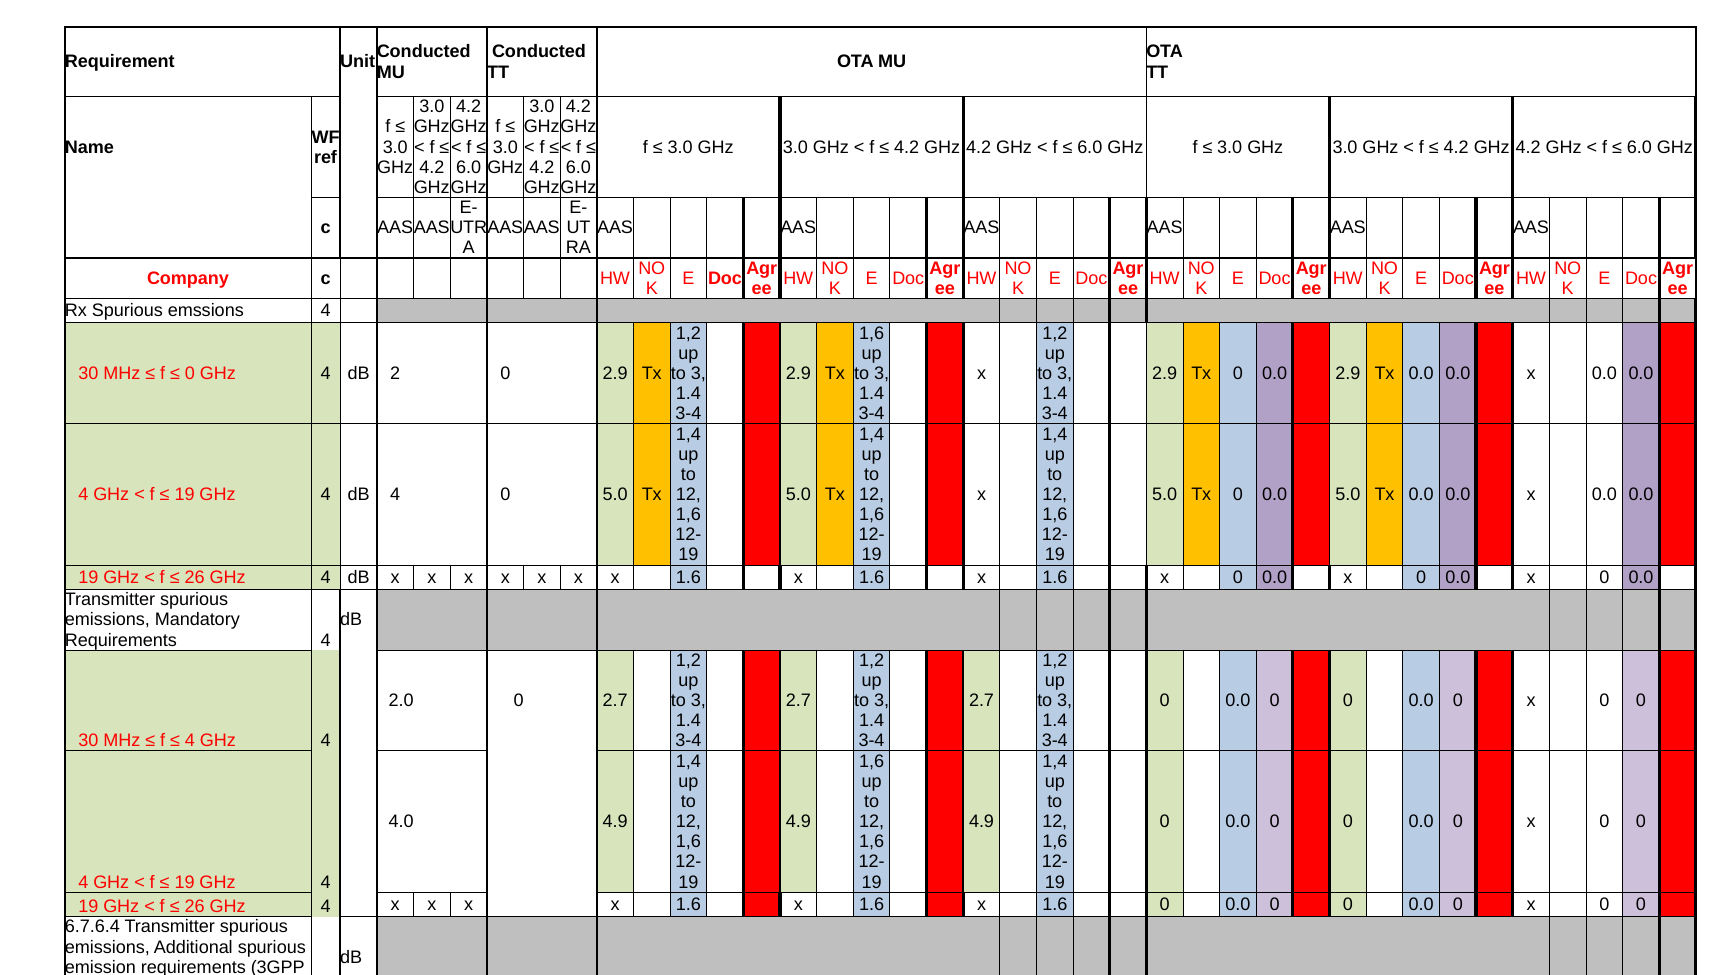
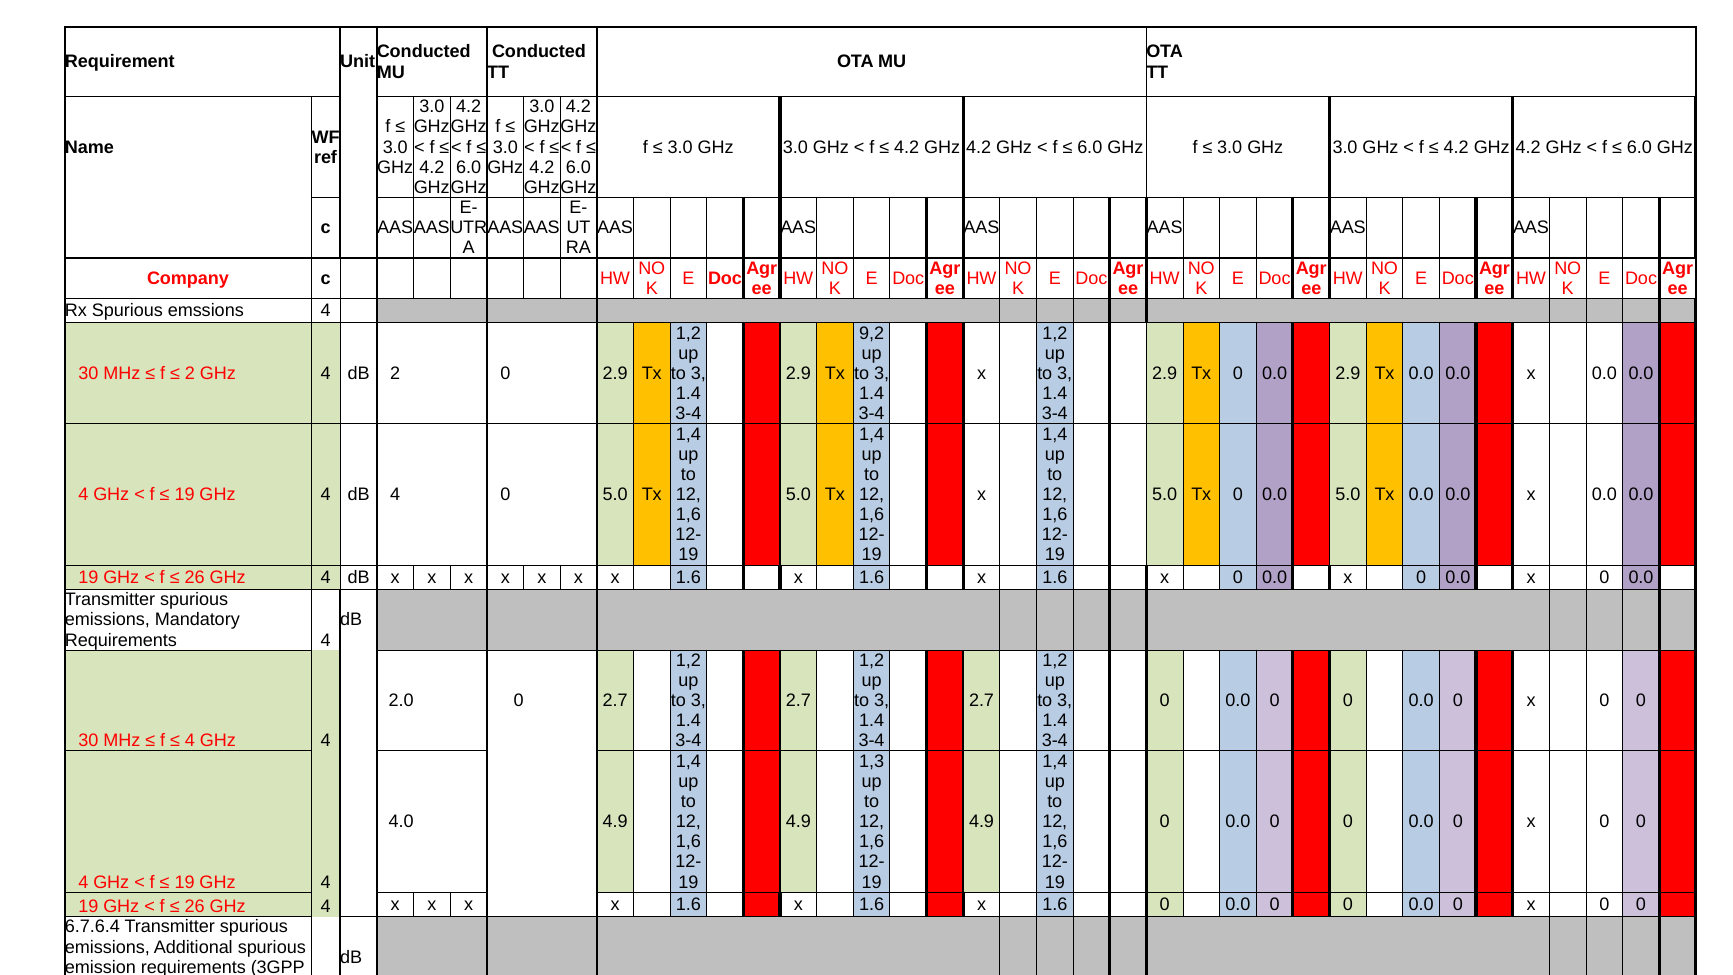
1,6 at (872, 333): 1,6 -> 9,2
0 at (190, 373): 0 -> 2
1,6 at (872, 761): 1,6 -> 1,3
